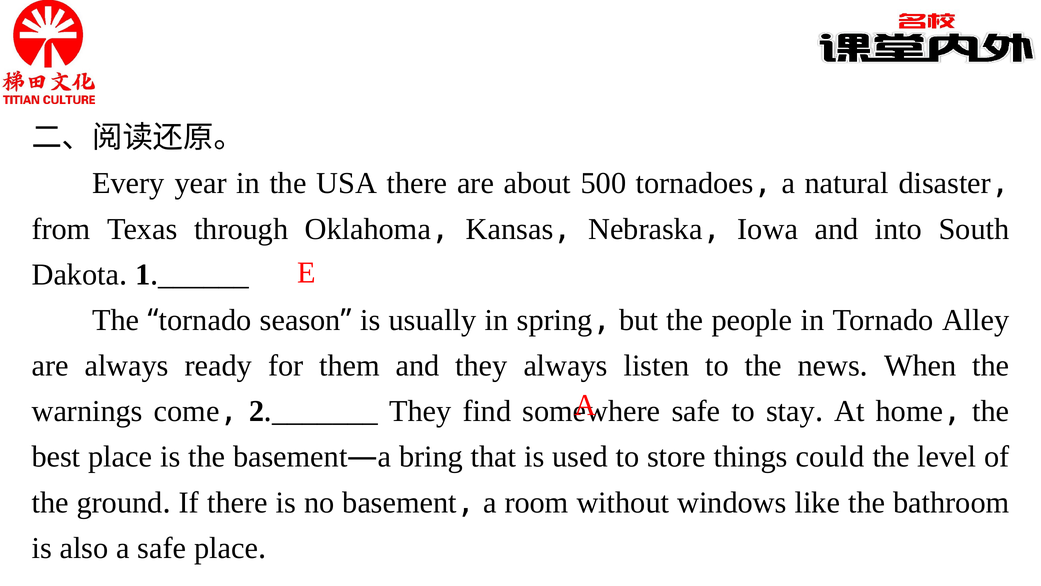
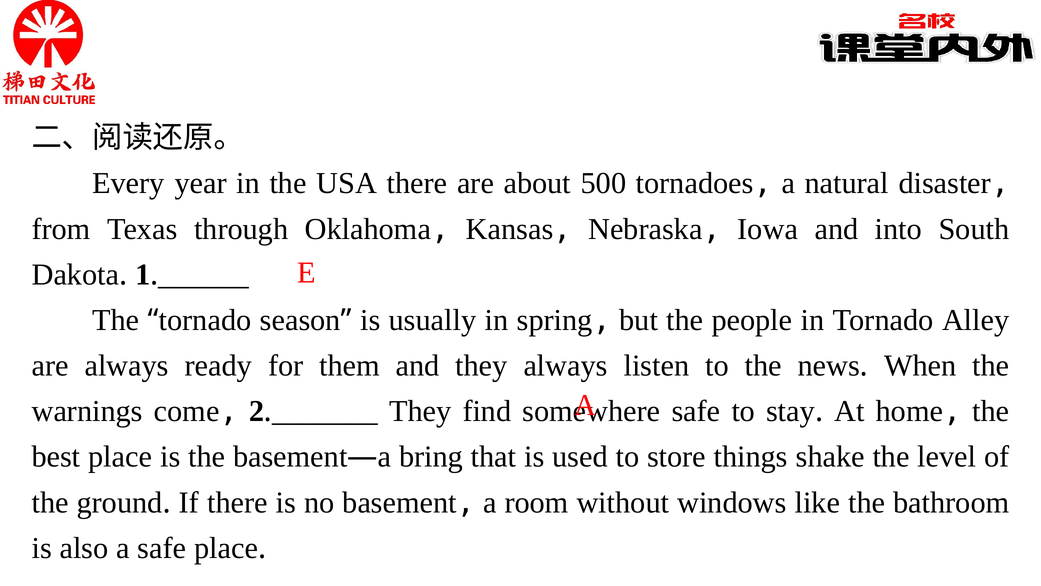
could: could -> shake
